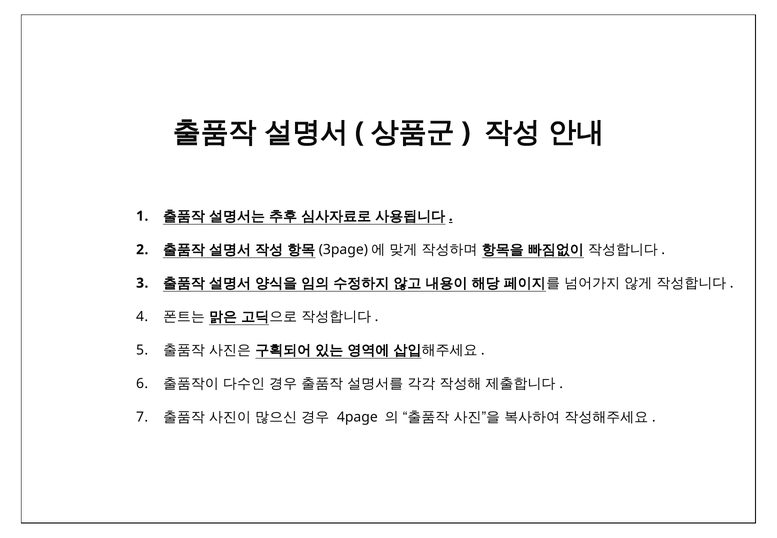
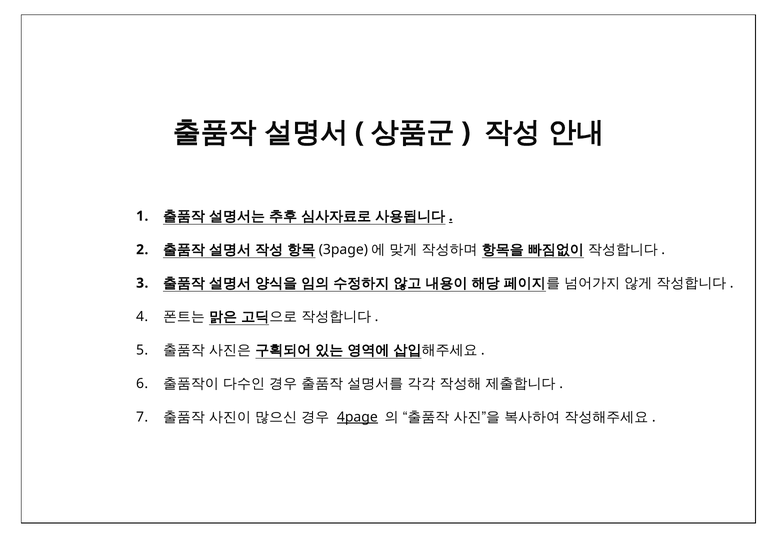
4page underline: none -> present
